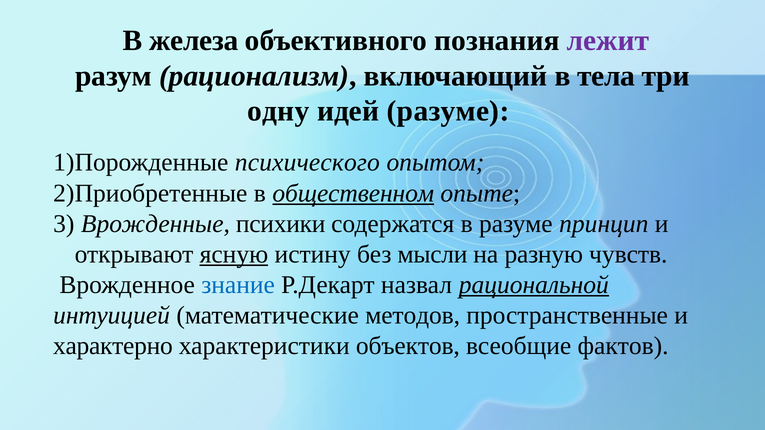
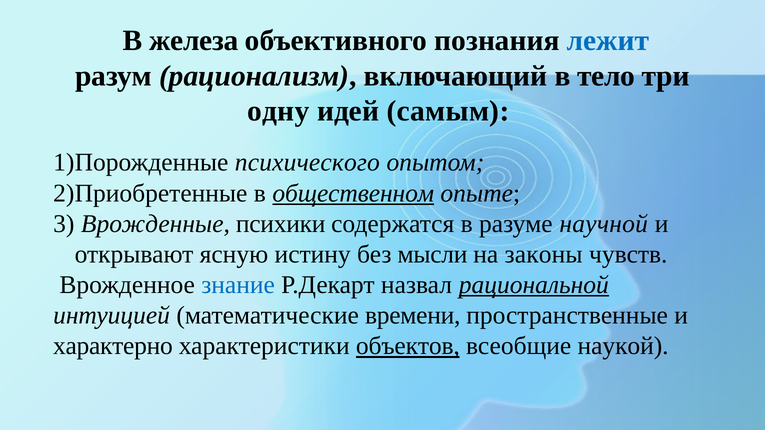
лежит colour: purple -> blue
тела: тела -> тело
идей разуме: разуме -> самым
принцип: принцип -> научной
ясную underline: present -> none
разную: разную -> законы
методов: методов -> времени
объектов underline: none -> present
фактов: фактов -> наукой
